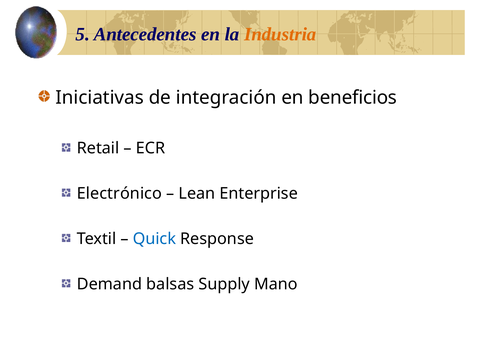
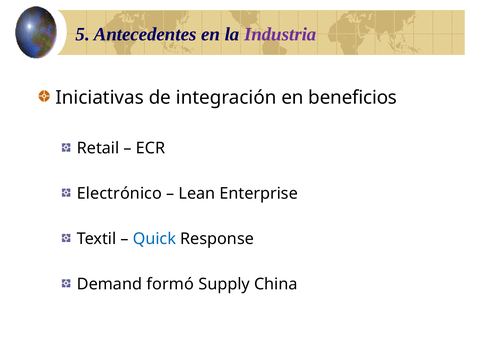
Industria colour: orange -> purple
balsas: balsas -> formó
Mano: Mano -> China
